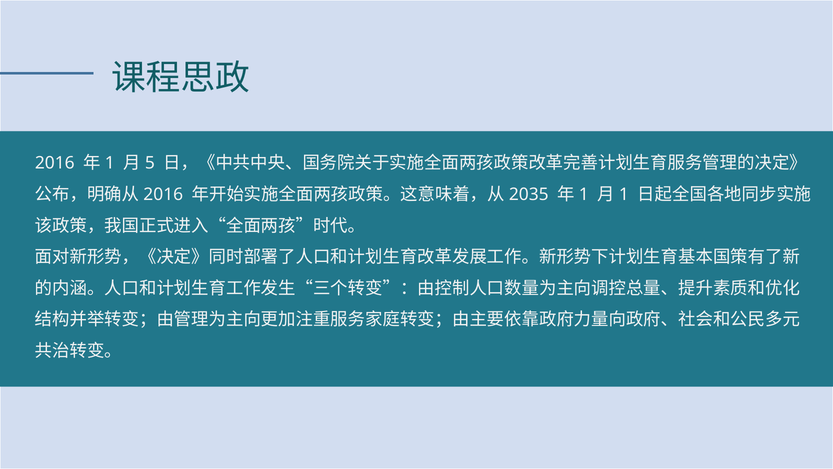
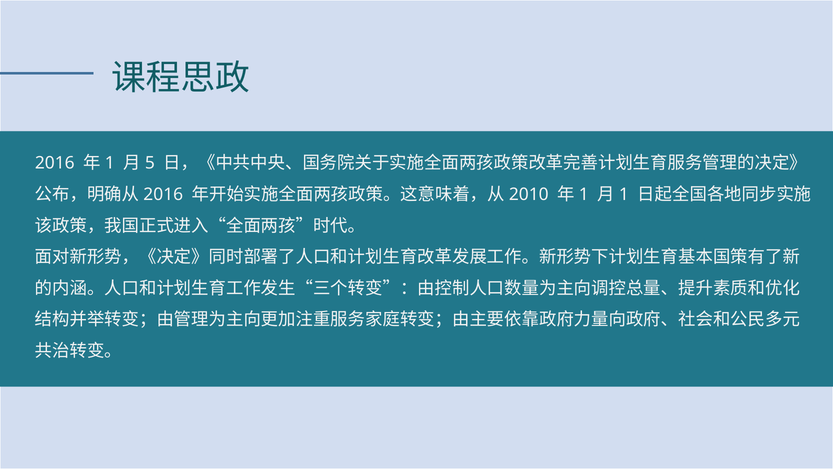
2035: 2035 -> 2010
